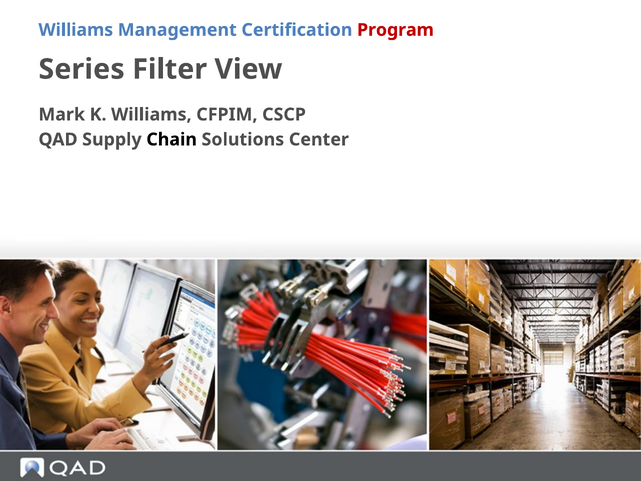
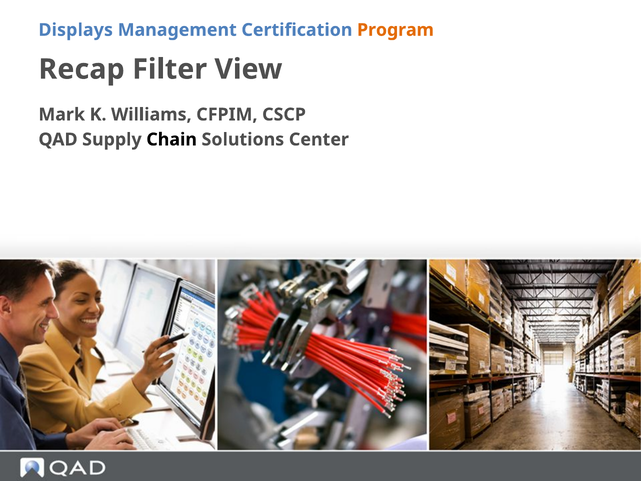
Williams at (76, 30): Williams -> Displays
Program colour: red -> orange
Series: Series -> Recap
